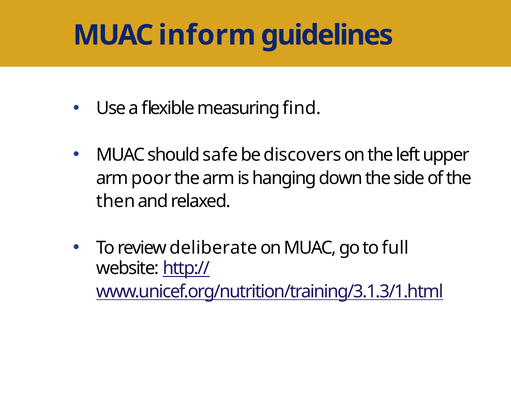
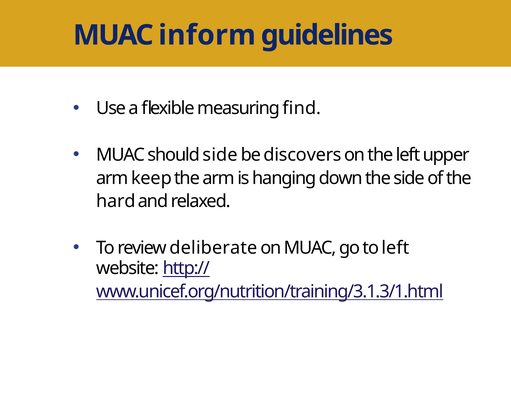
should safe: safe -> side
poor: poor -> keep
then: then -> hard
to full: full -> left
